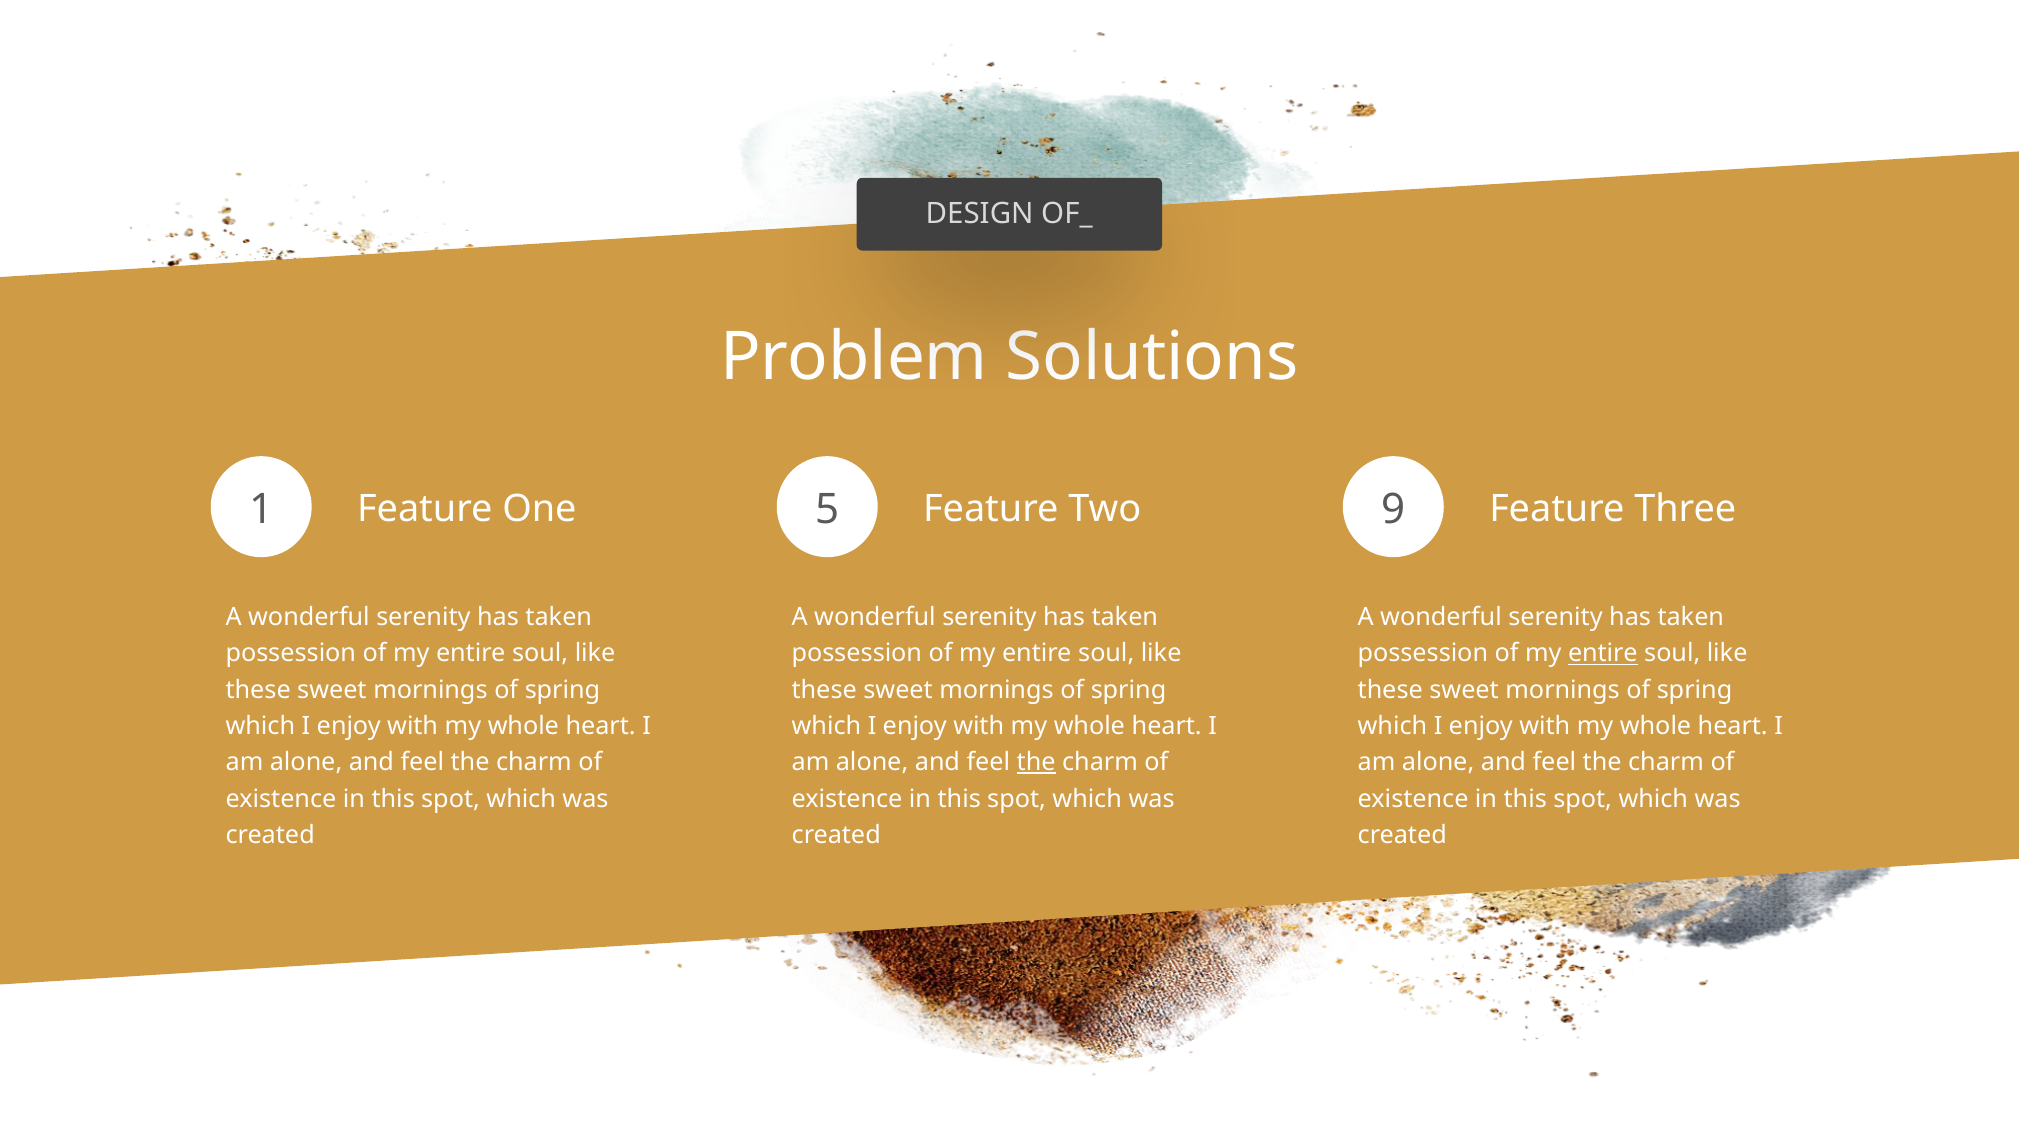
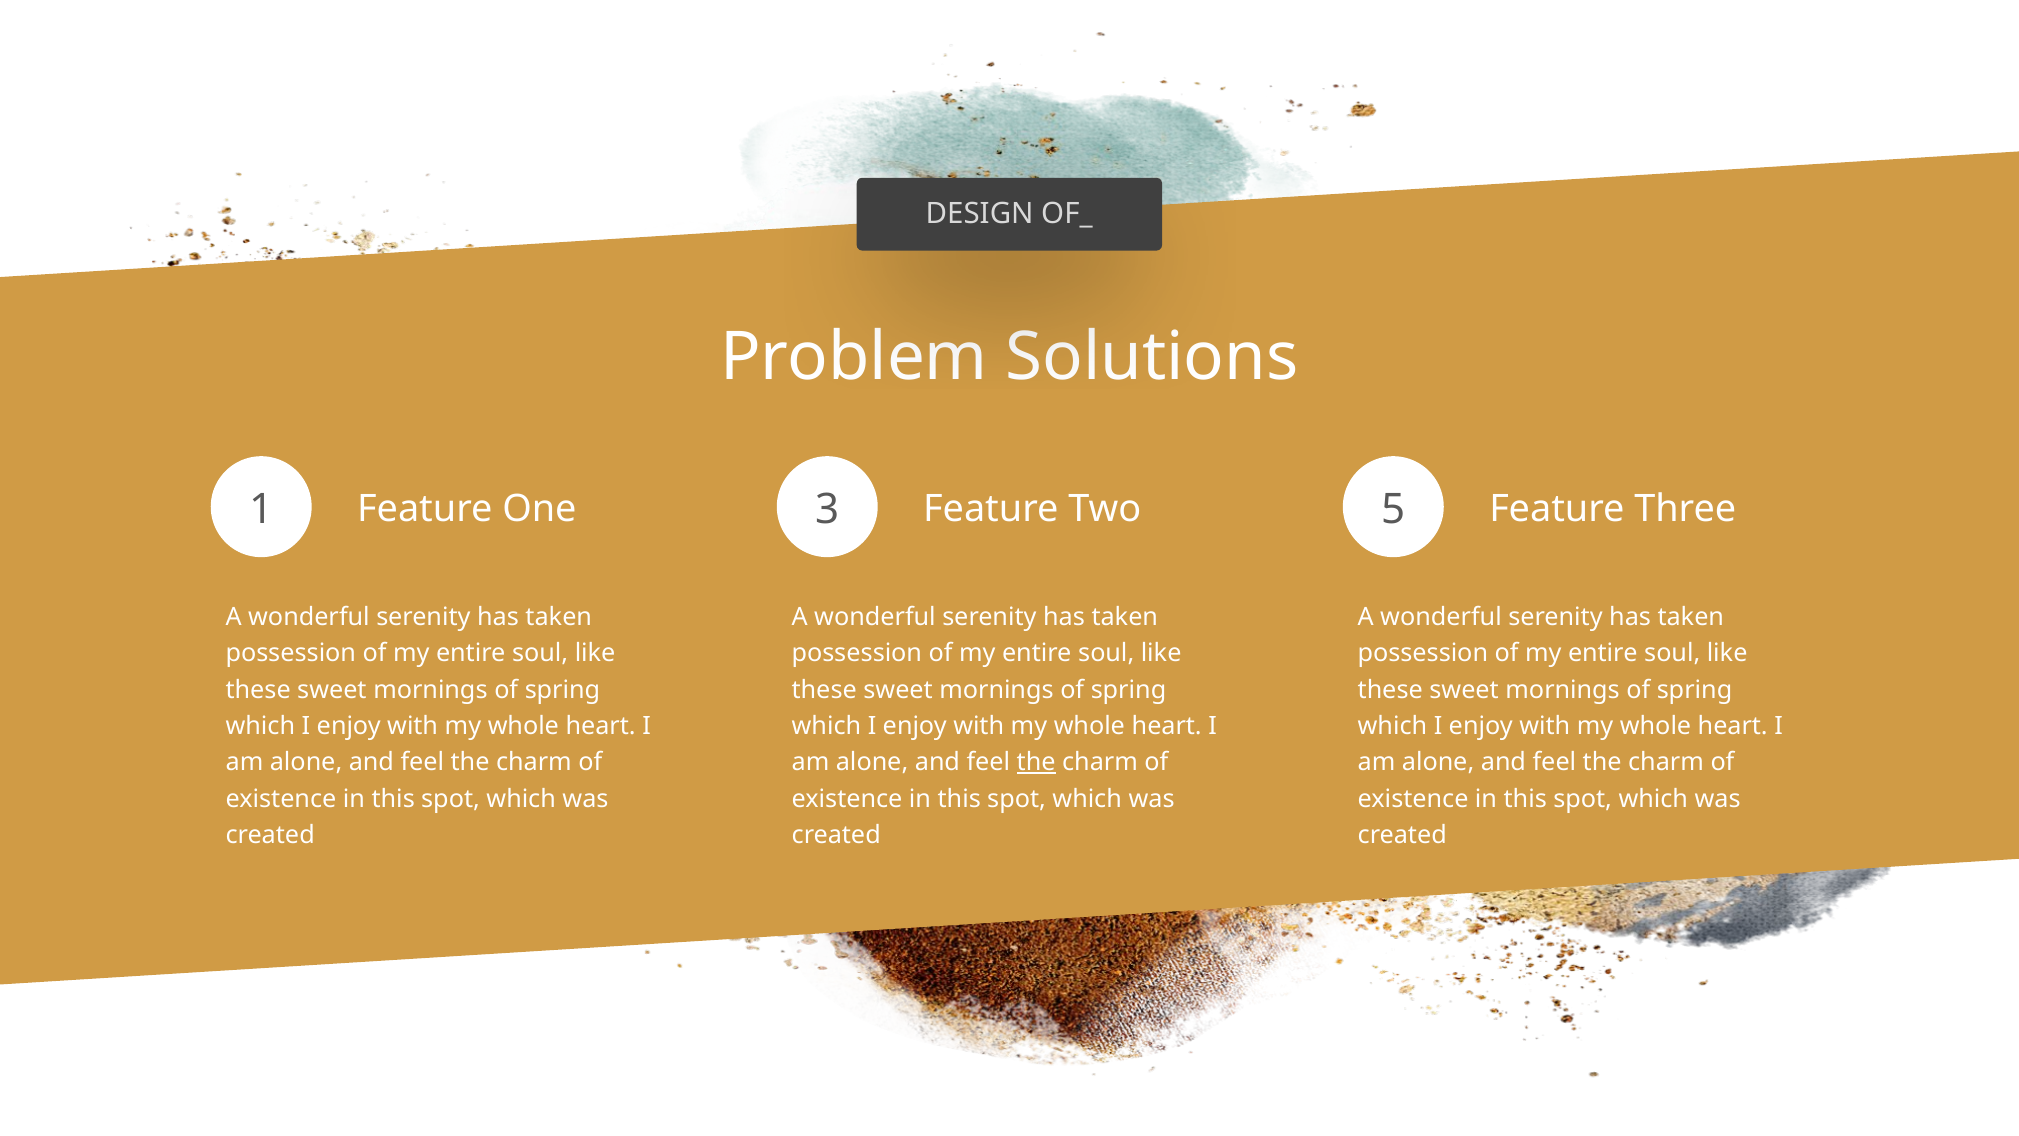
5: 5 -> 3
9: 9 -> 5
entire at (1603, 653) underline: present -> none
